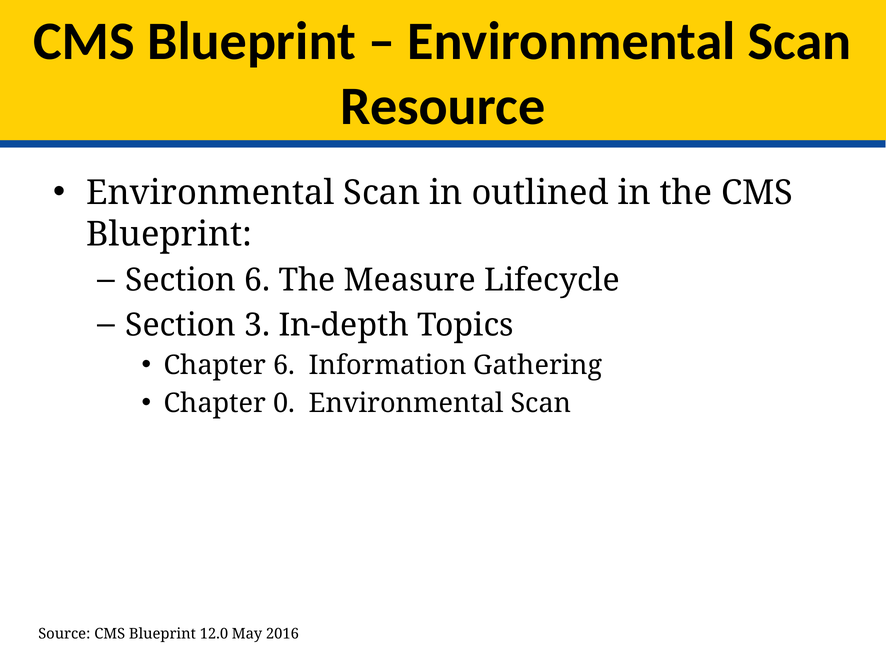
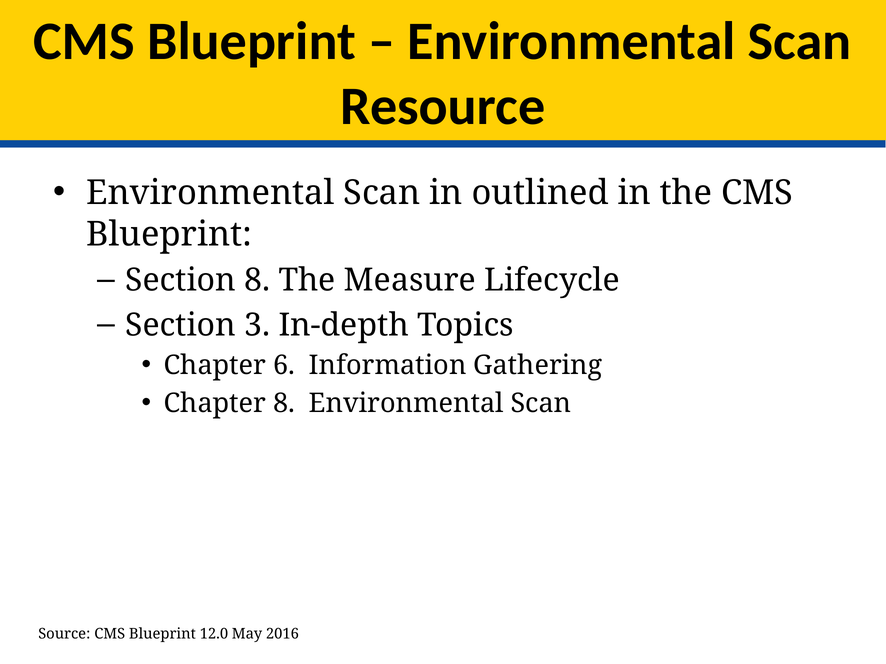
Section 6: 6 -> 8
Chapter 0: 0 -> 8
